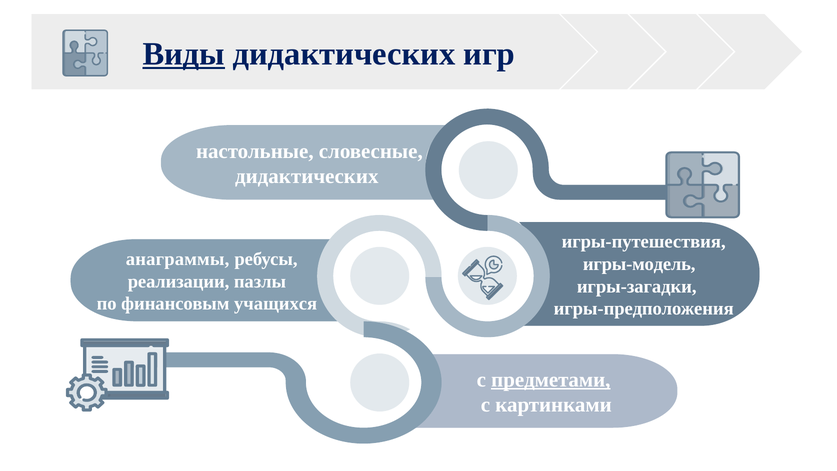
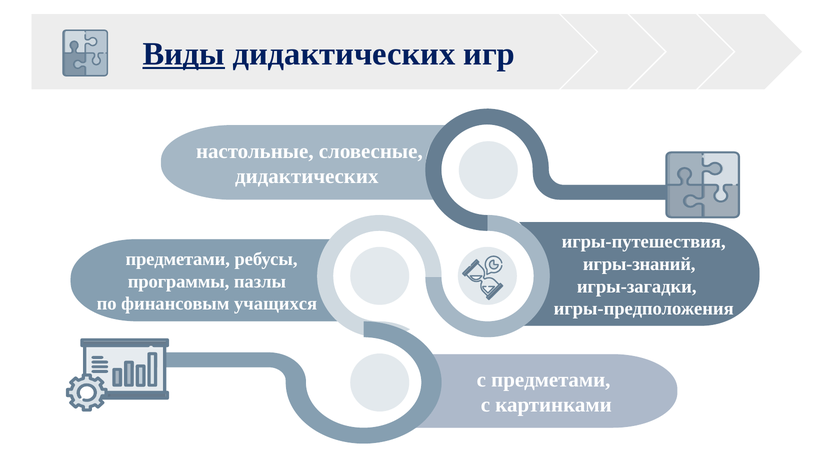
анаграммы at (178, 259): анаграммы -> предметами
игры-модель: игры-модель -> игры-знаний
реализации: реализации -> программы
предметами at (551, 380) underline: present -> none
